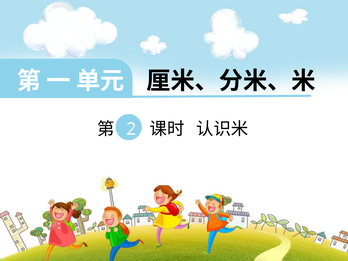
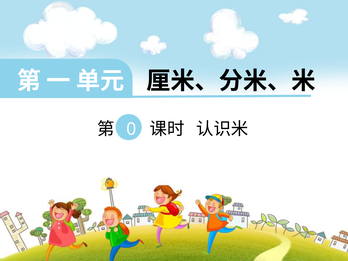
2: 2 -> 0
